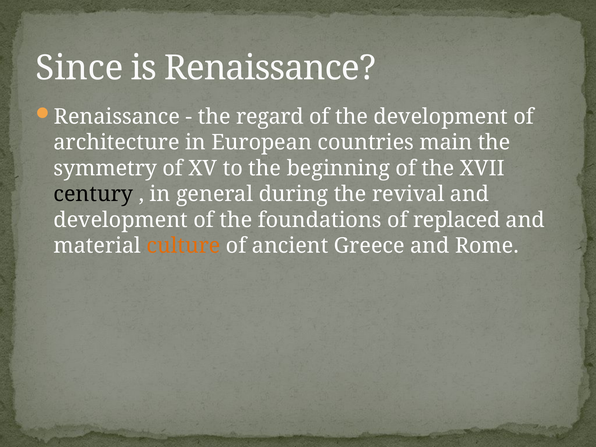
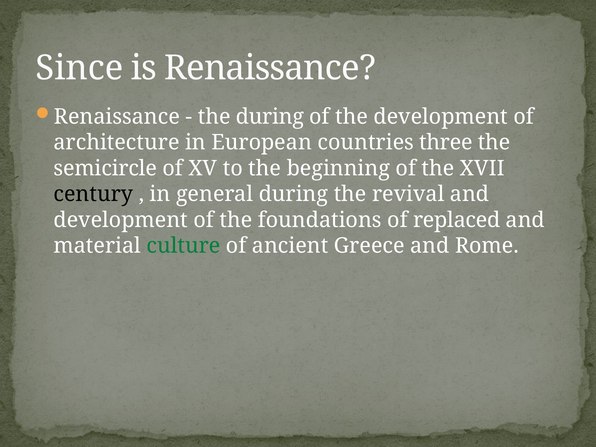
the regard: regard -> during
main: main -> three
symmetry: symmetry -> semicircle
culture colour: orange -> green
